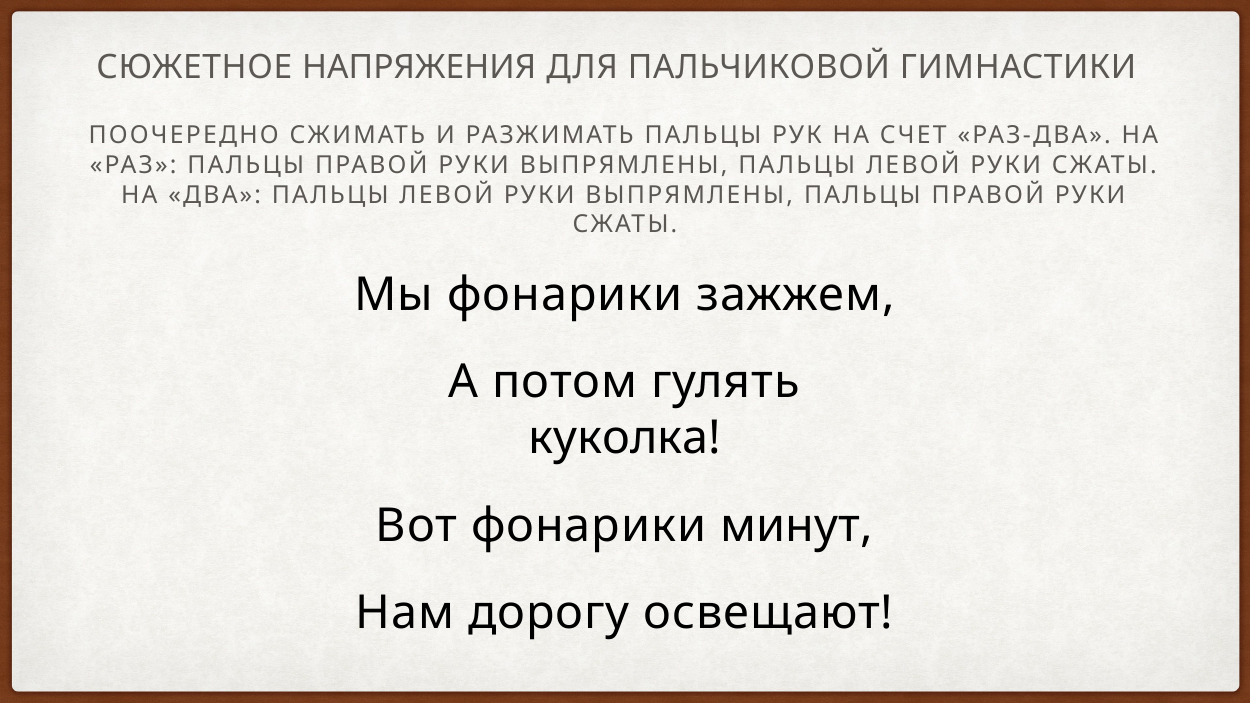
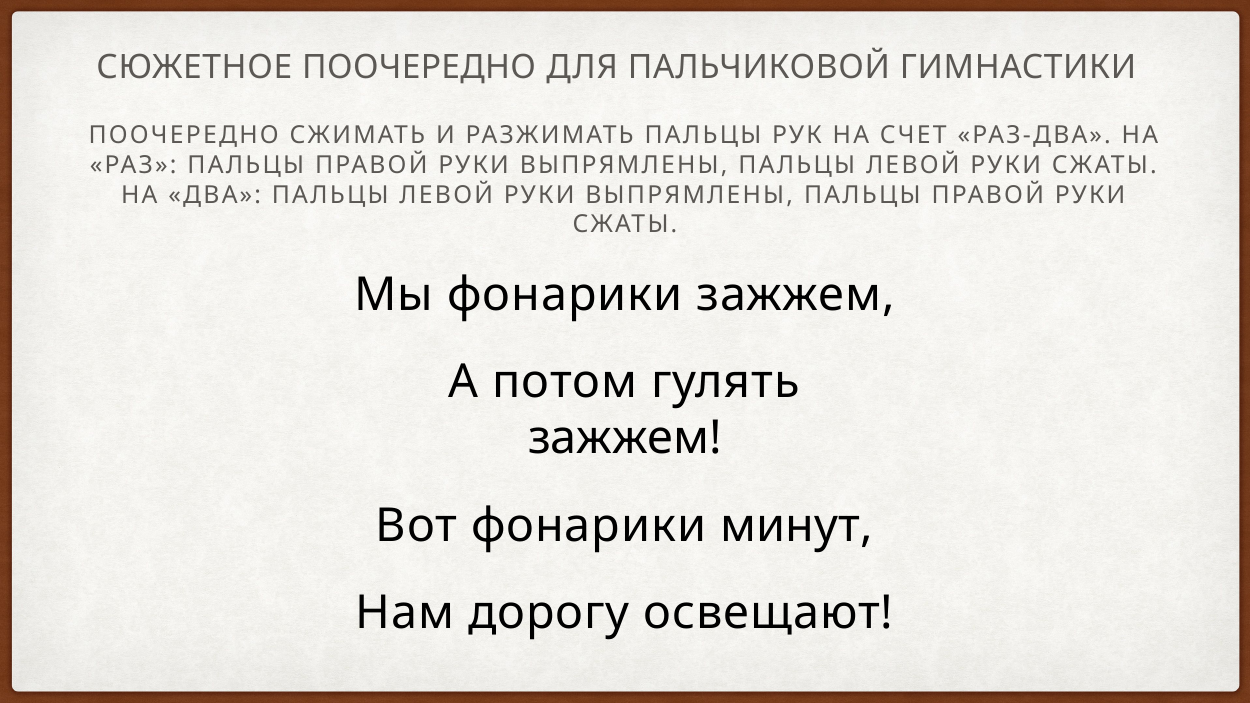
СЮЖЕТНОЕ НАПРЯЖЕНИЯ: НАПРЯЖЕНИЯ -> ПООЧЕРЕДНО
куколка at (625, 439): куколка -> зажжем
